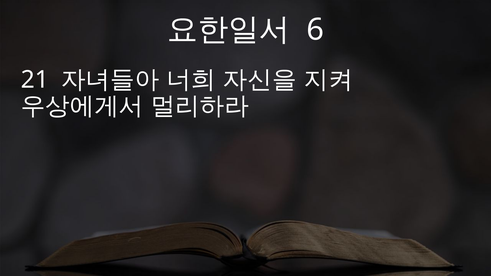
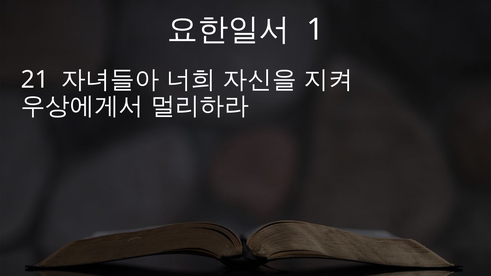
6: 6 -> 1
